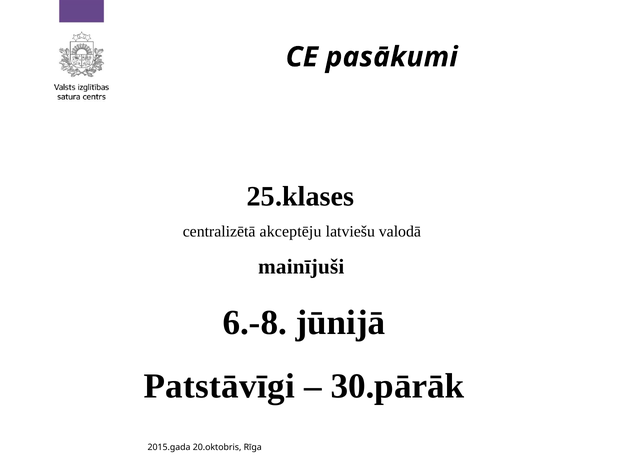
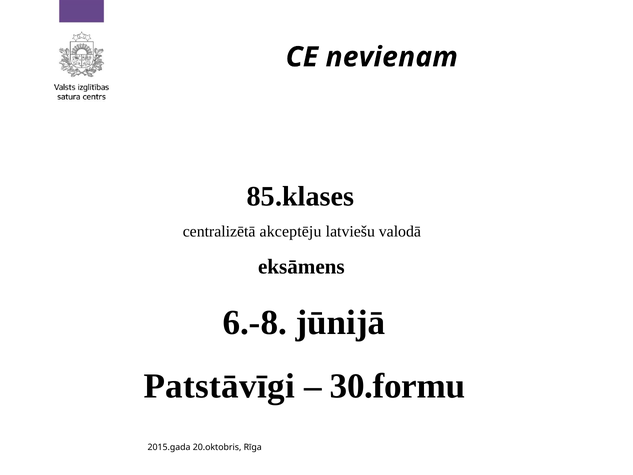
pasākumi: pasākumi -> nevienam
25.klases: 25.klases -> 85.klases
mainījuši: mainījuši -> eksāmens
30.pārāk: 30.pārāk -> 30.formu
